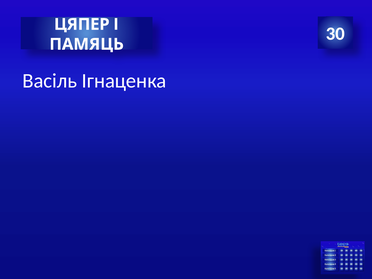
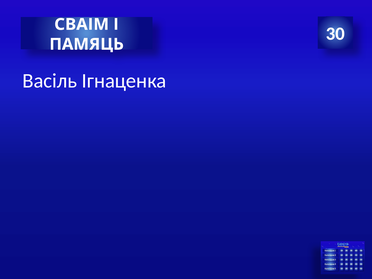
ЦЯПЕР: ЦЯПЕР -> СВАІМ
